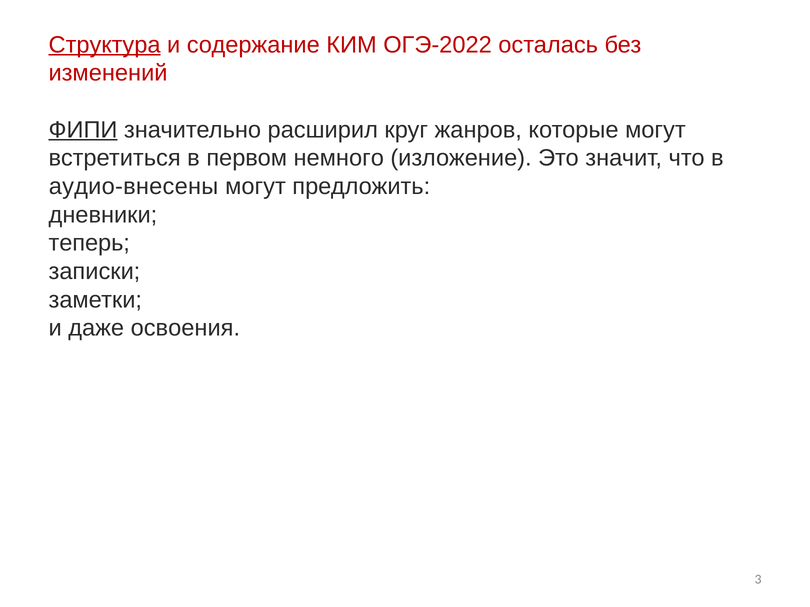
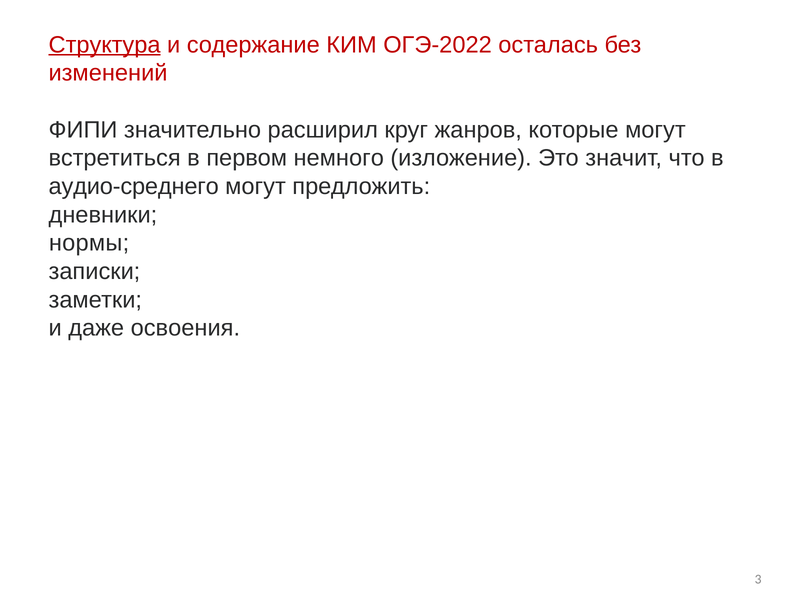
ФИПИ underline: present -> none
аудио-внесены: аудио-внесены -> аудио-среднего
теперь: теперь -> нормы
